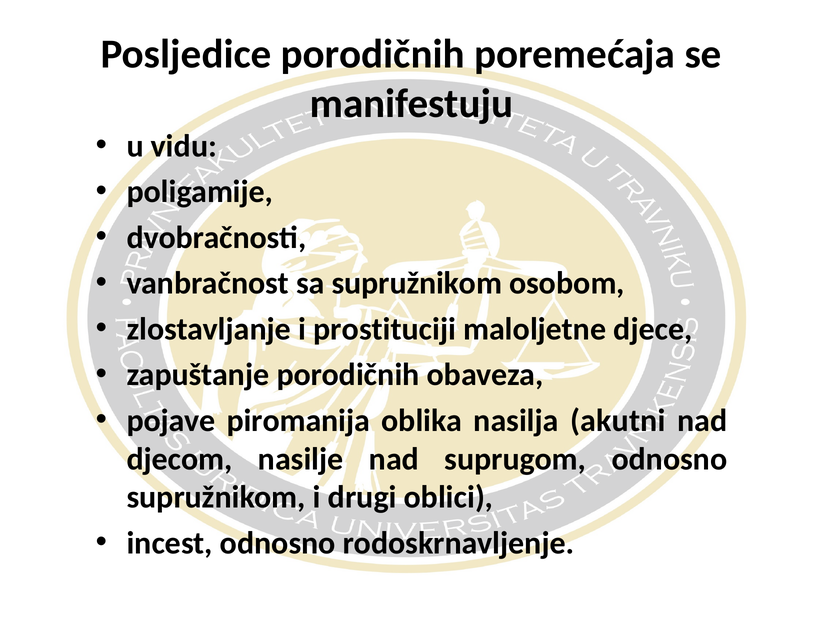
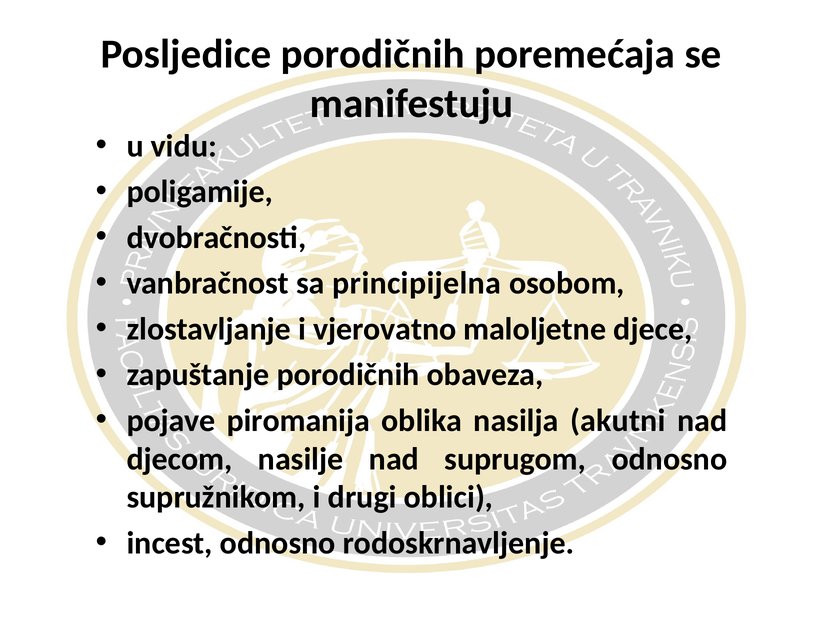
sa supružnikom: supružnikom -> principijelna
prostituciji: prostituciji -> vjerovatno
